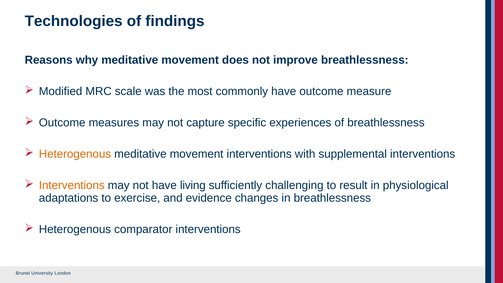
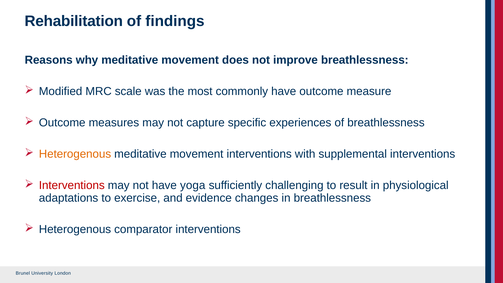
Technologies: Technologies -> Rehabilitation
Interventions at (72, 185) colour: orange -> red
living: living -> yoga
